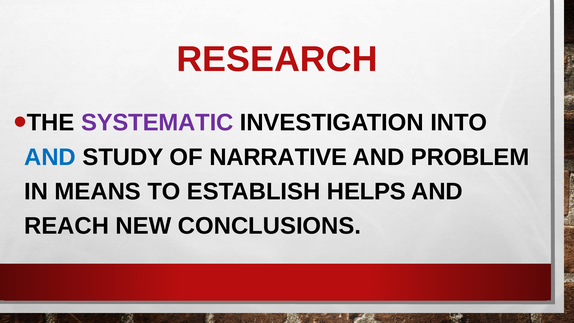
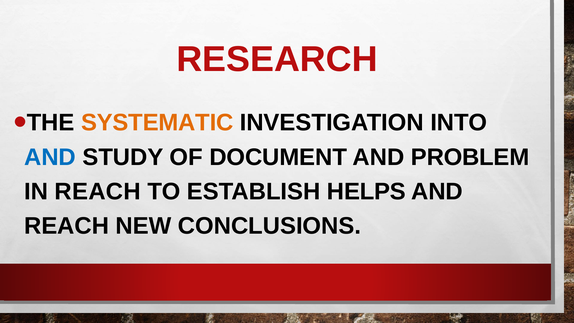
SYSTEMATIC colour: purple -> orange
NARRATIVE: NARRATIVE -> DOCUMENT
IN MEANS: MEANS -> REACH
